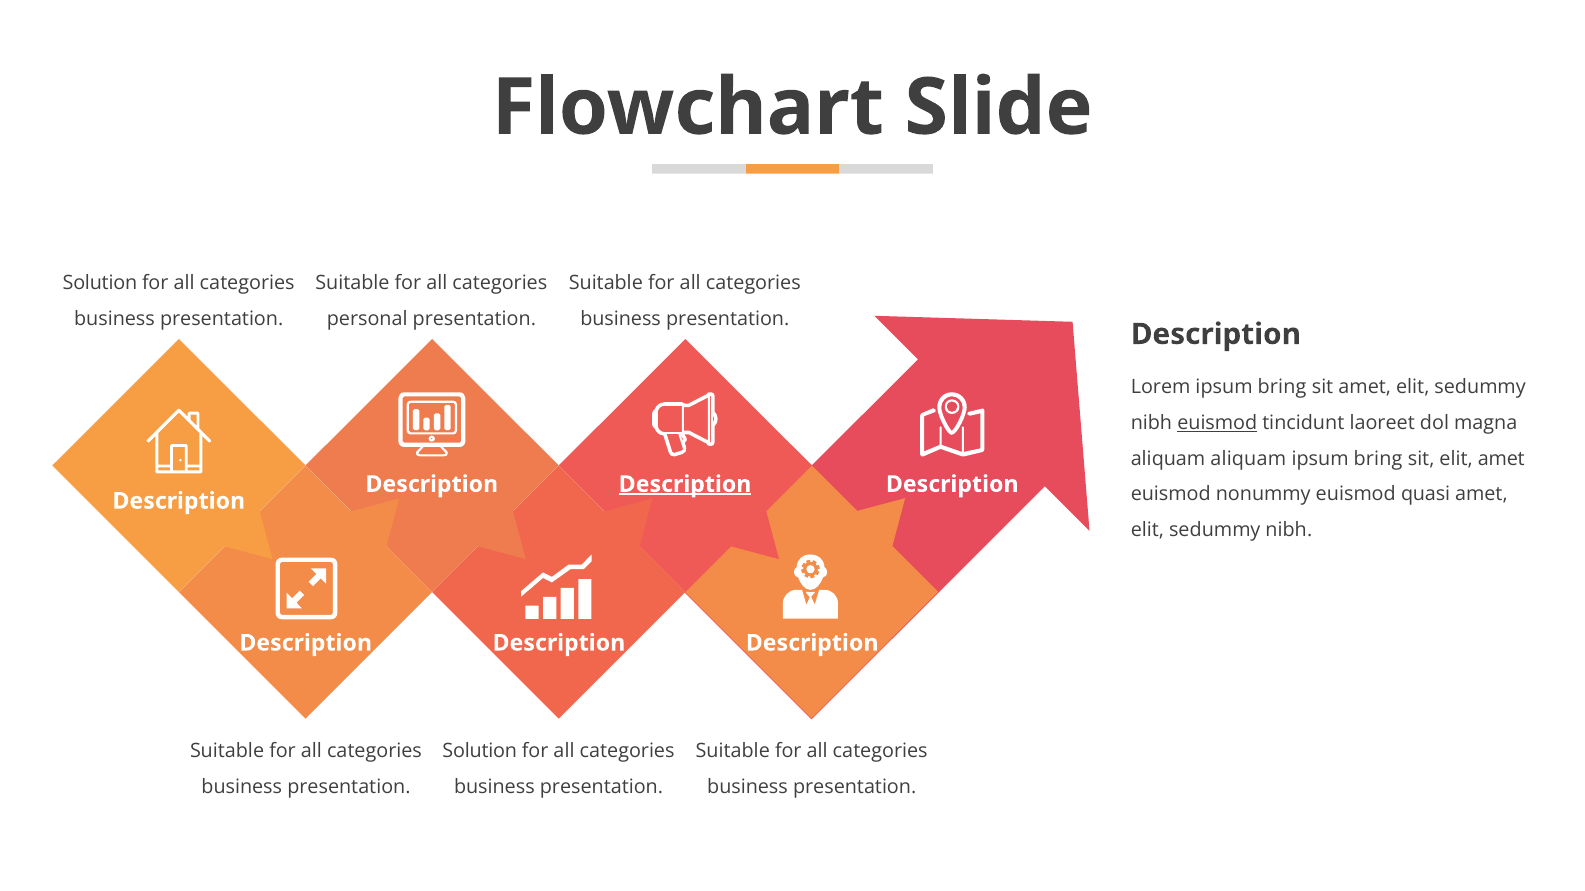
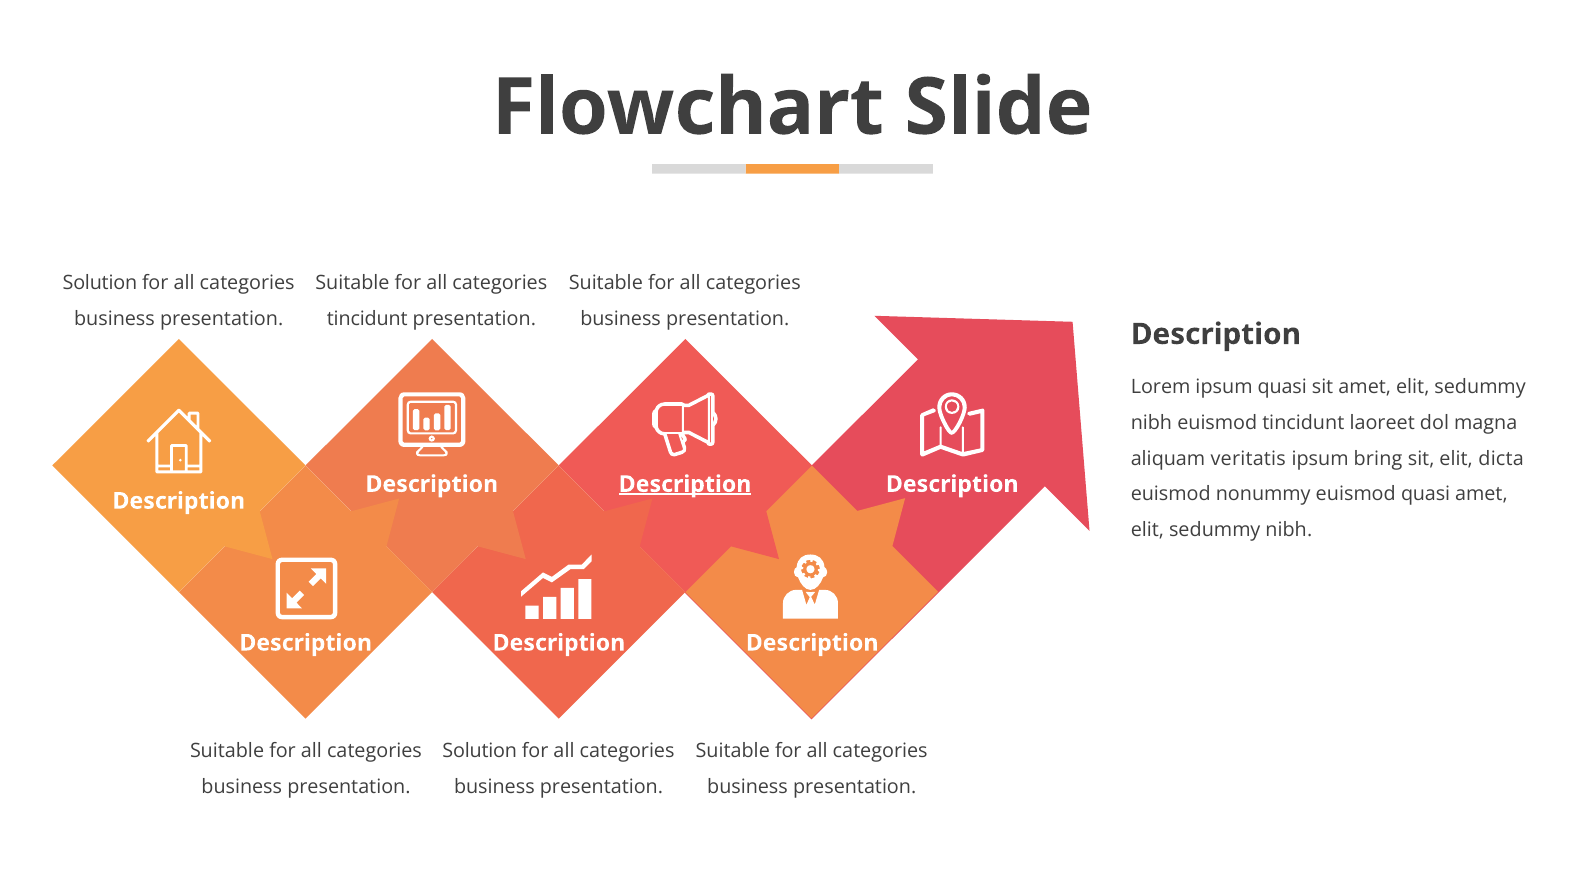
personal at (367, 319): personal -> tincidunt
Lorem ipsum bring: bring -> quasi
euismod at (1217, 423) underline: present -> none
aliquam aliquam: aliquam -> veritatis
elit amet: amet -> dicta
